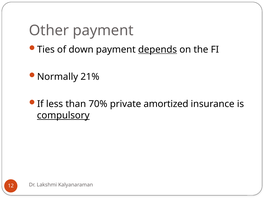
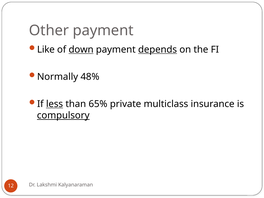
Ties: Ties -> Like
down underline: none -> present
21%: 21% -> 48%
less underline: none -> present
70%: 70% -> 65%
amortized: amortized -> multiclass
